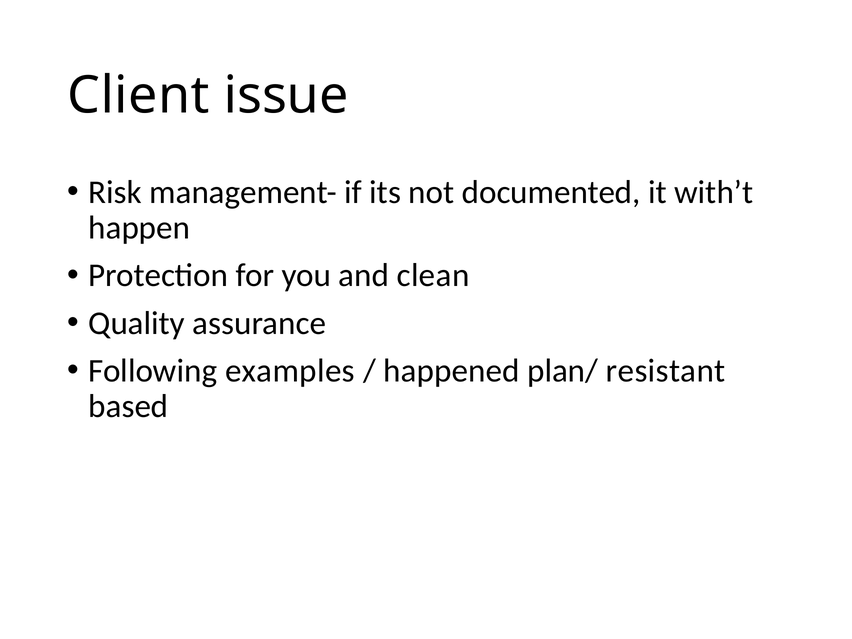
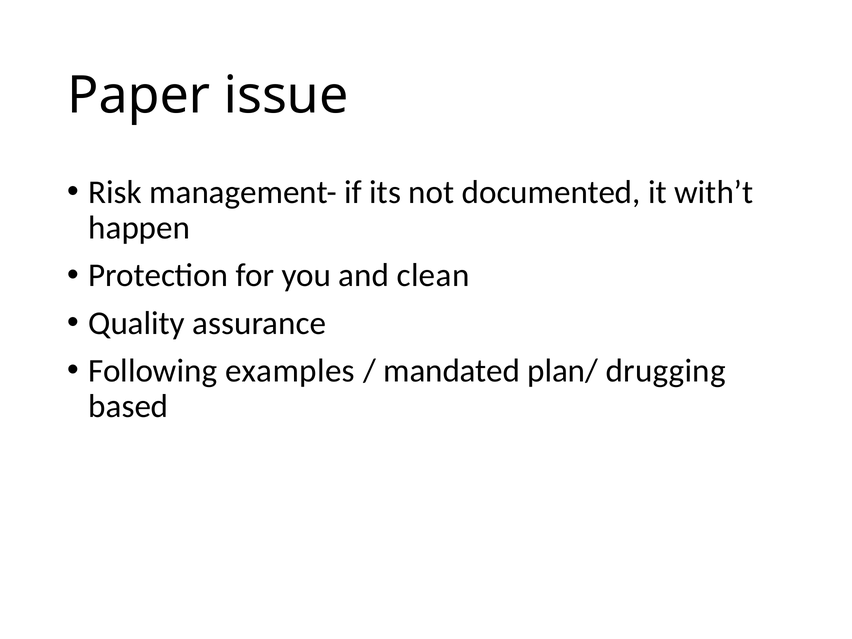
Client: Client -> Paper
happened: happened -> mandated
resistant: resistant -> drugging
